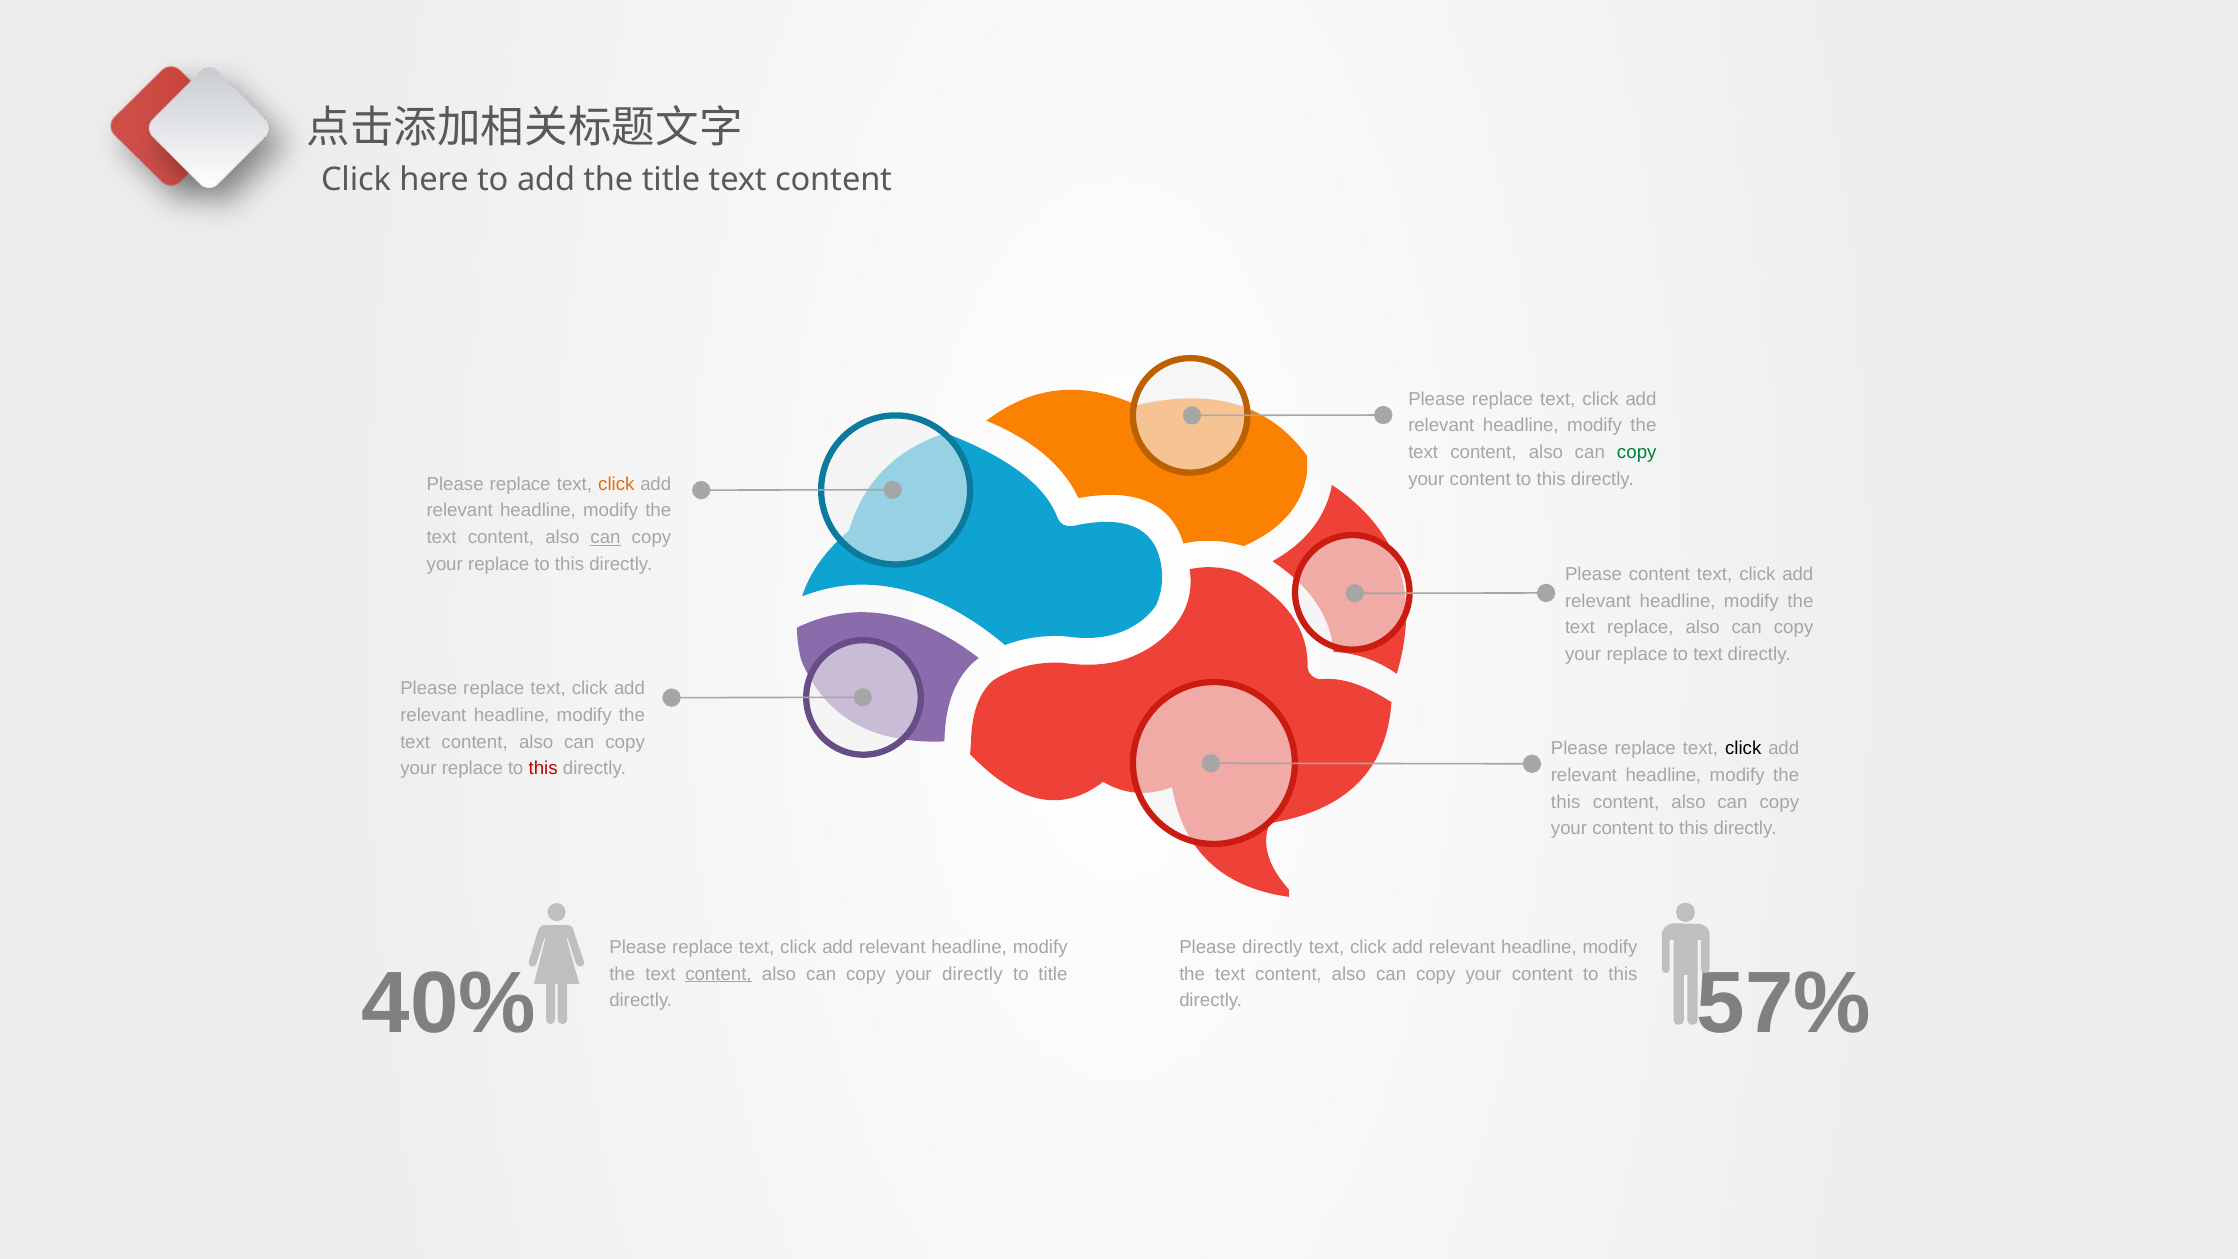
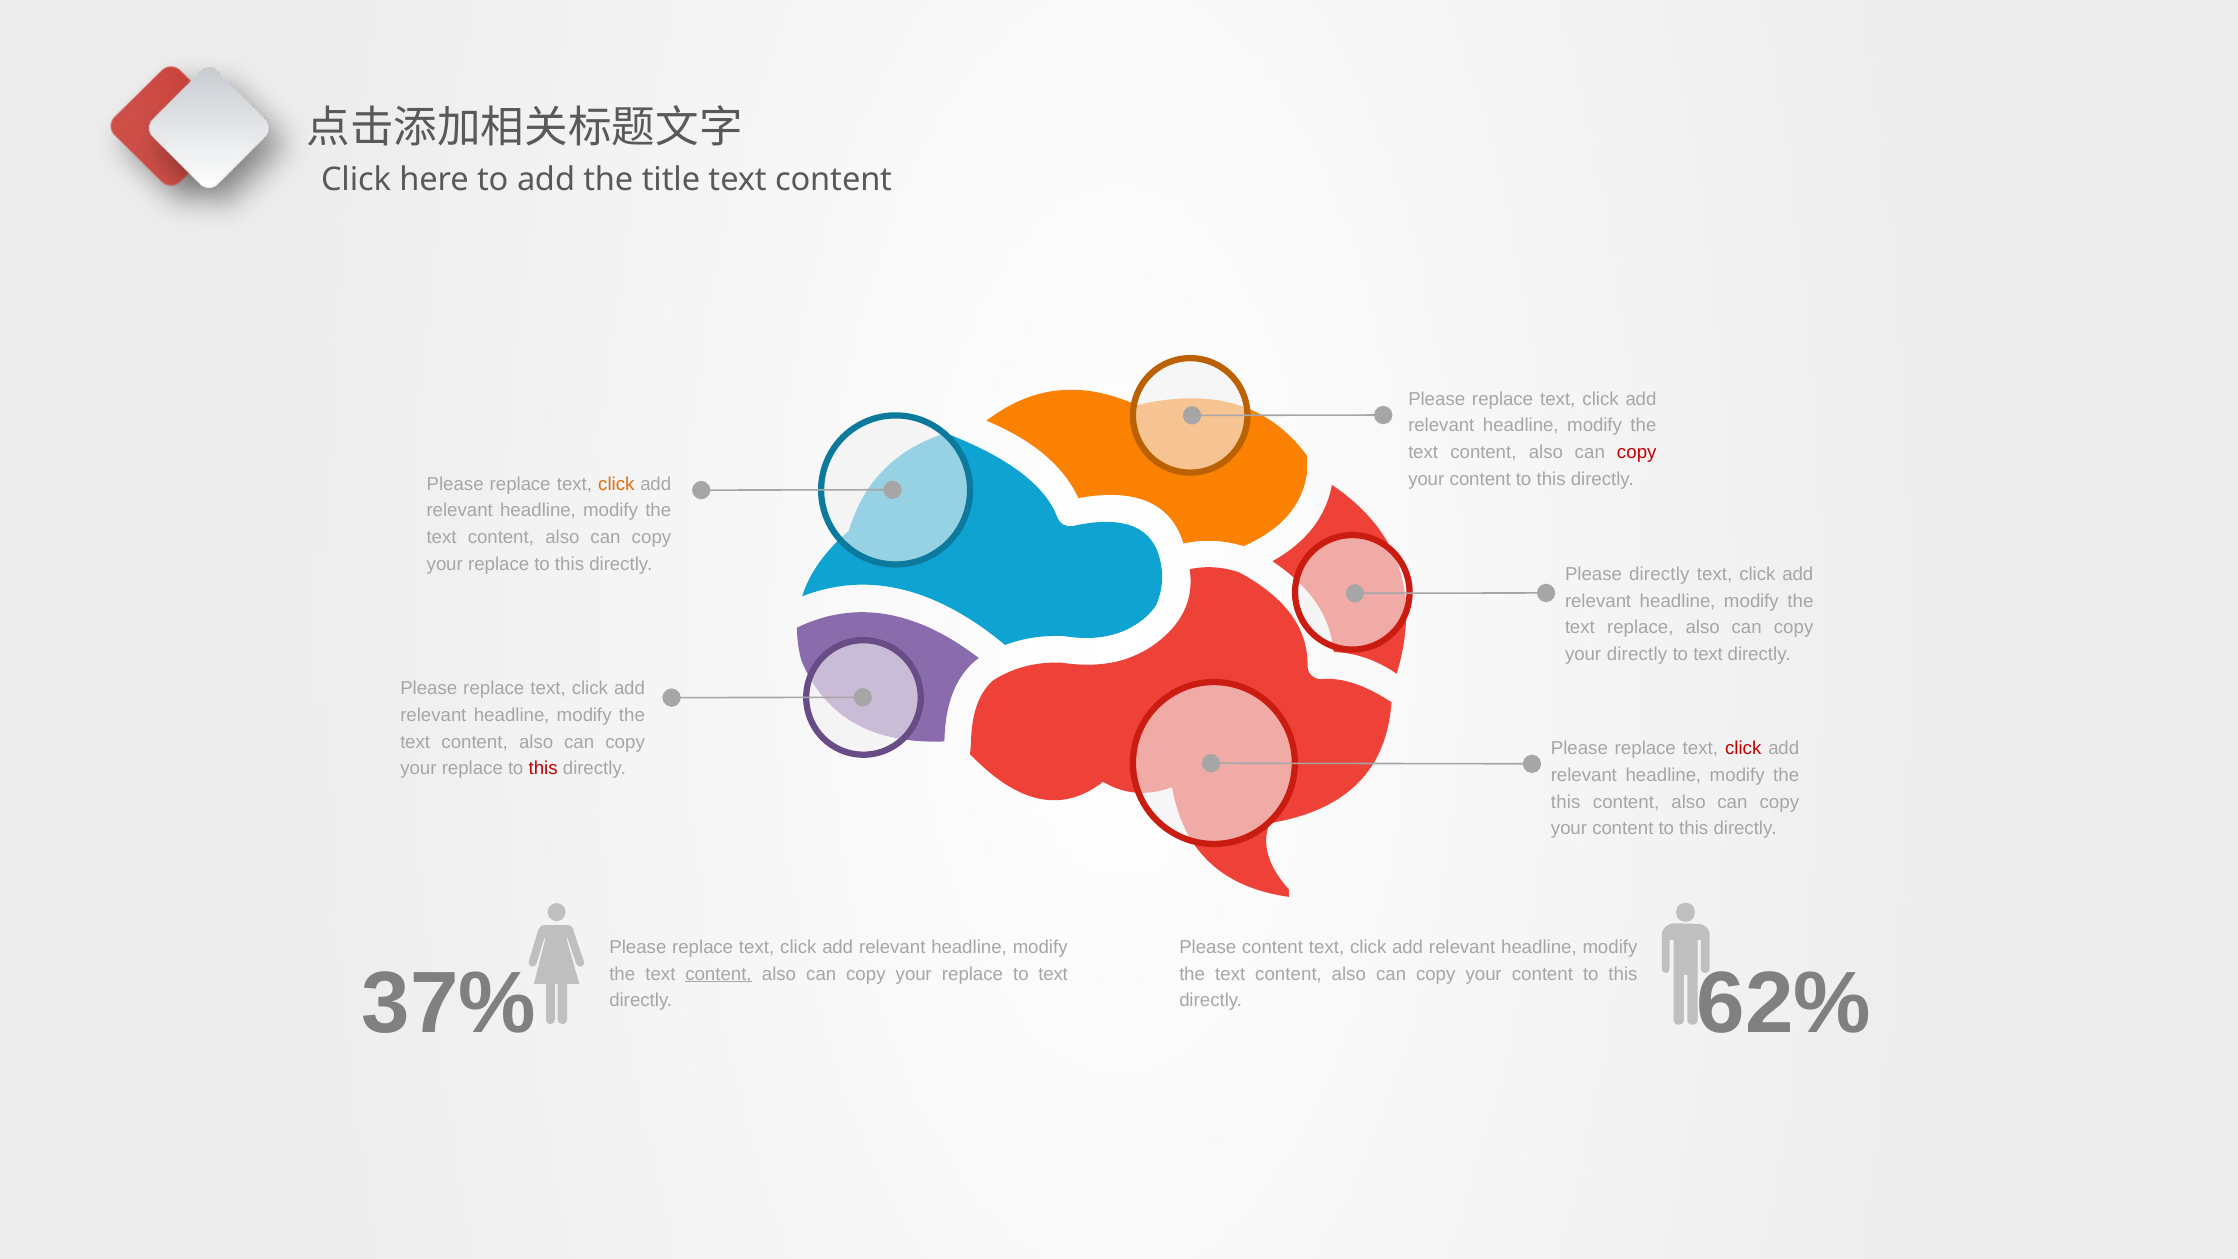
copy at (1637, 453) colour: green -> red
can at (606, 538) underline: present -> none
Please content: content -> directly
replace at (1637, 654): replace -> directly
click at (1743, 748) colour: black -> red
Please directly: directly -> content
40%: 40% -> 37%
directly at (972, 974): directly -> replace
title at (1053, 974): title -> text
57%: 57% -> 62%
